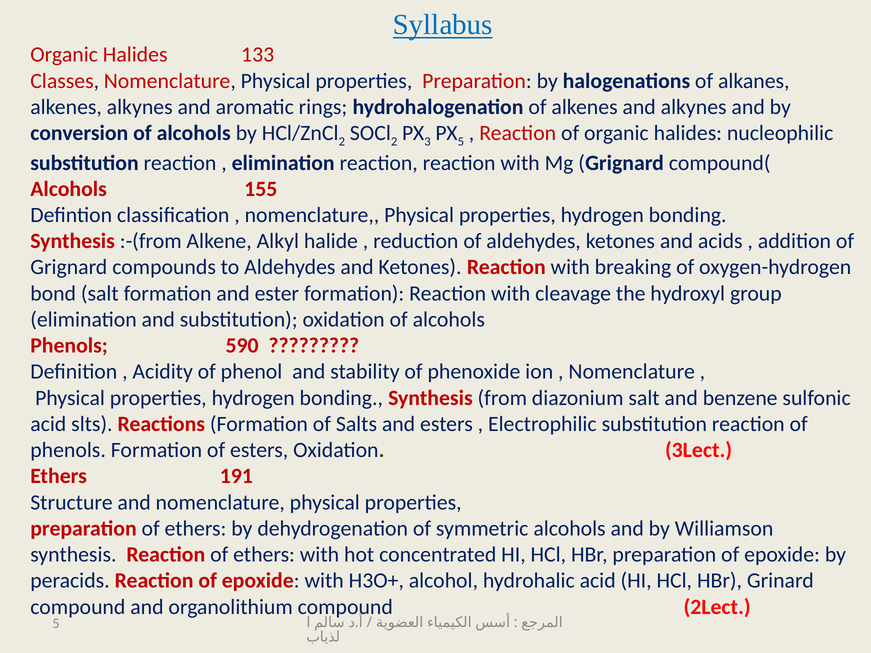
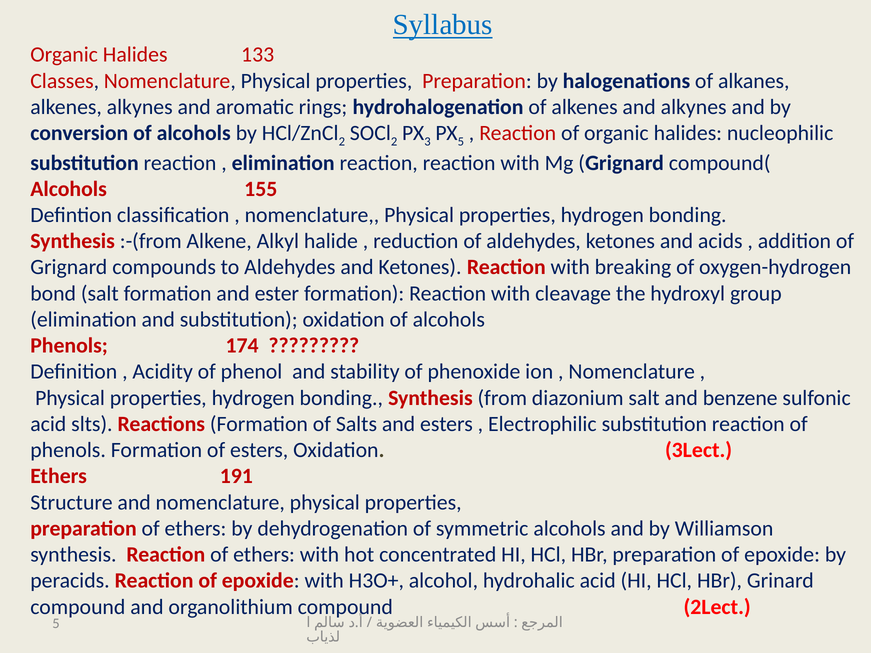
590: 590 -> 174
